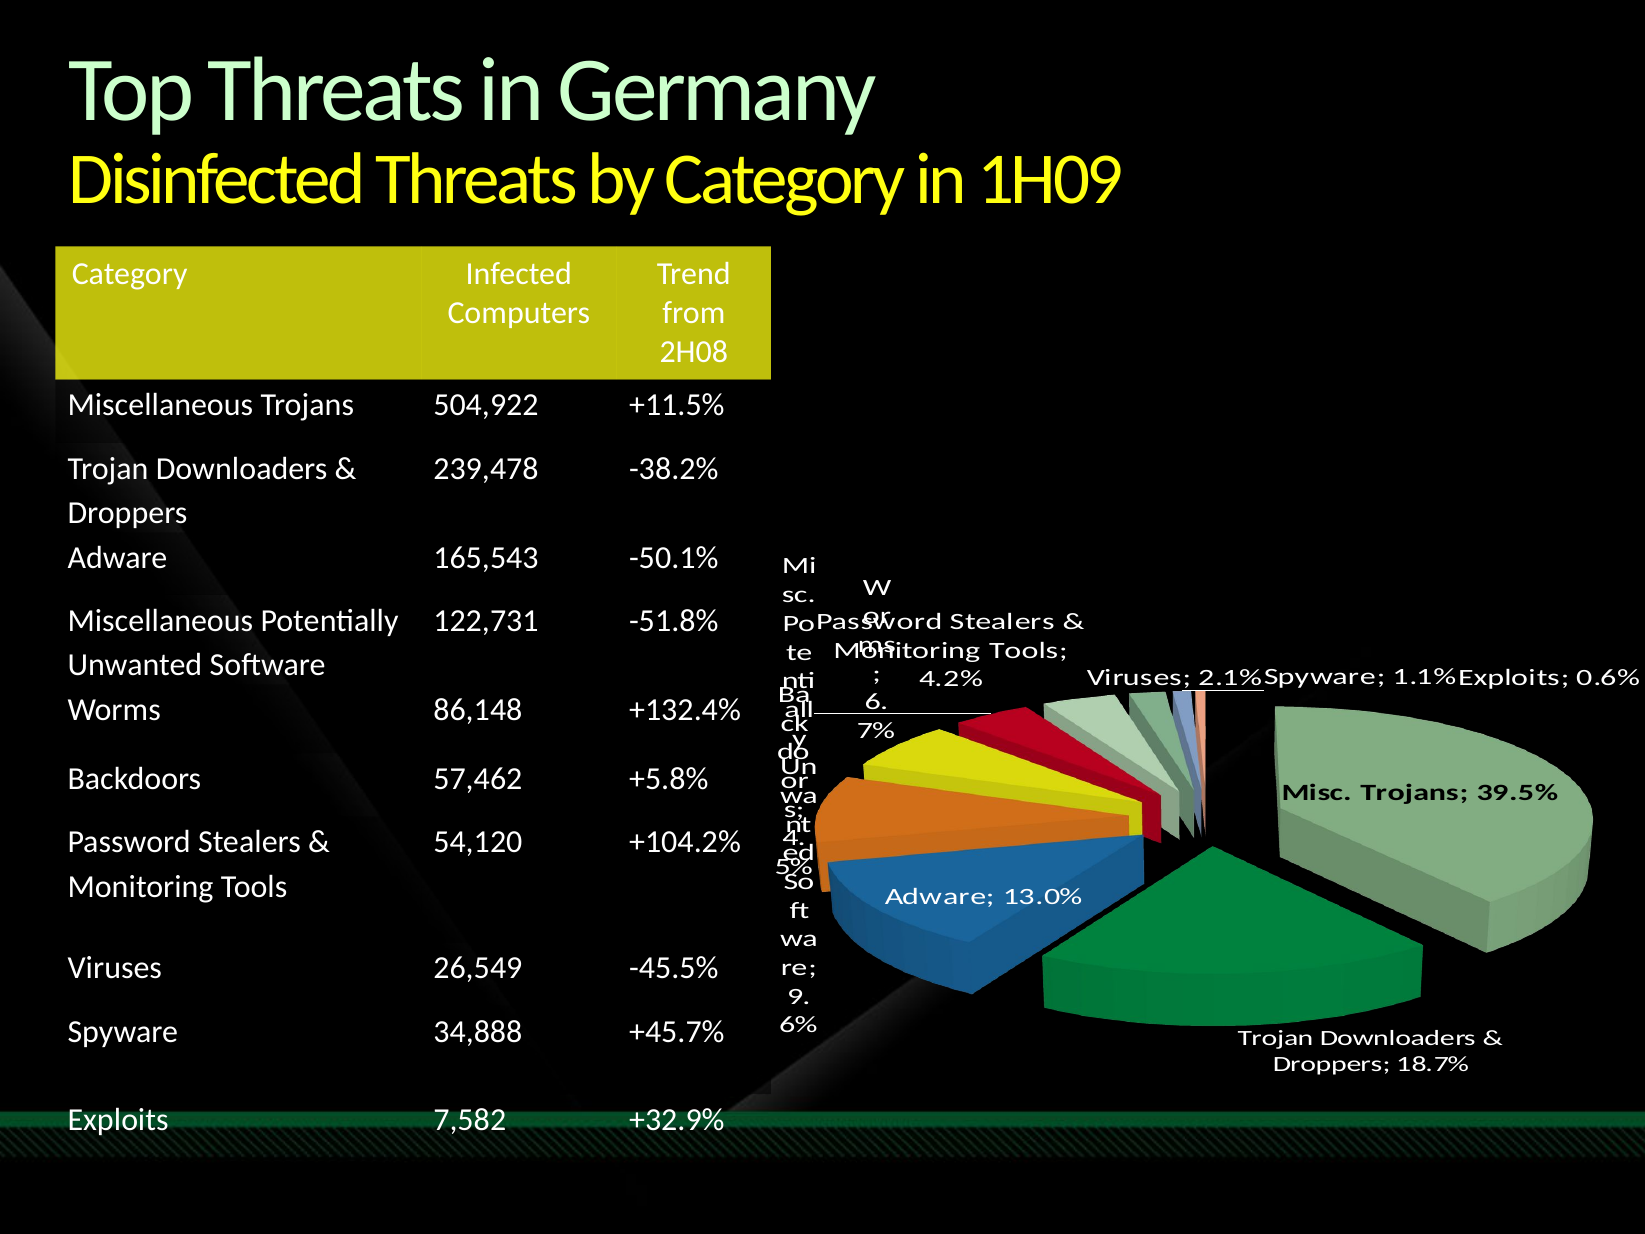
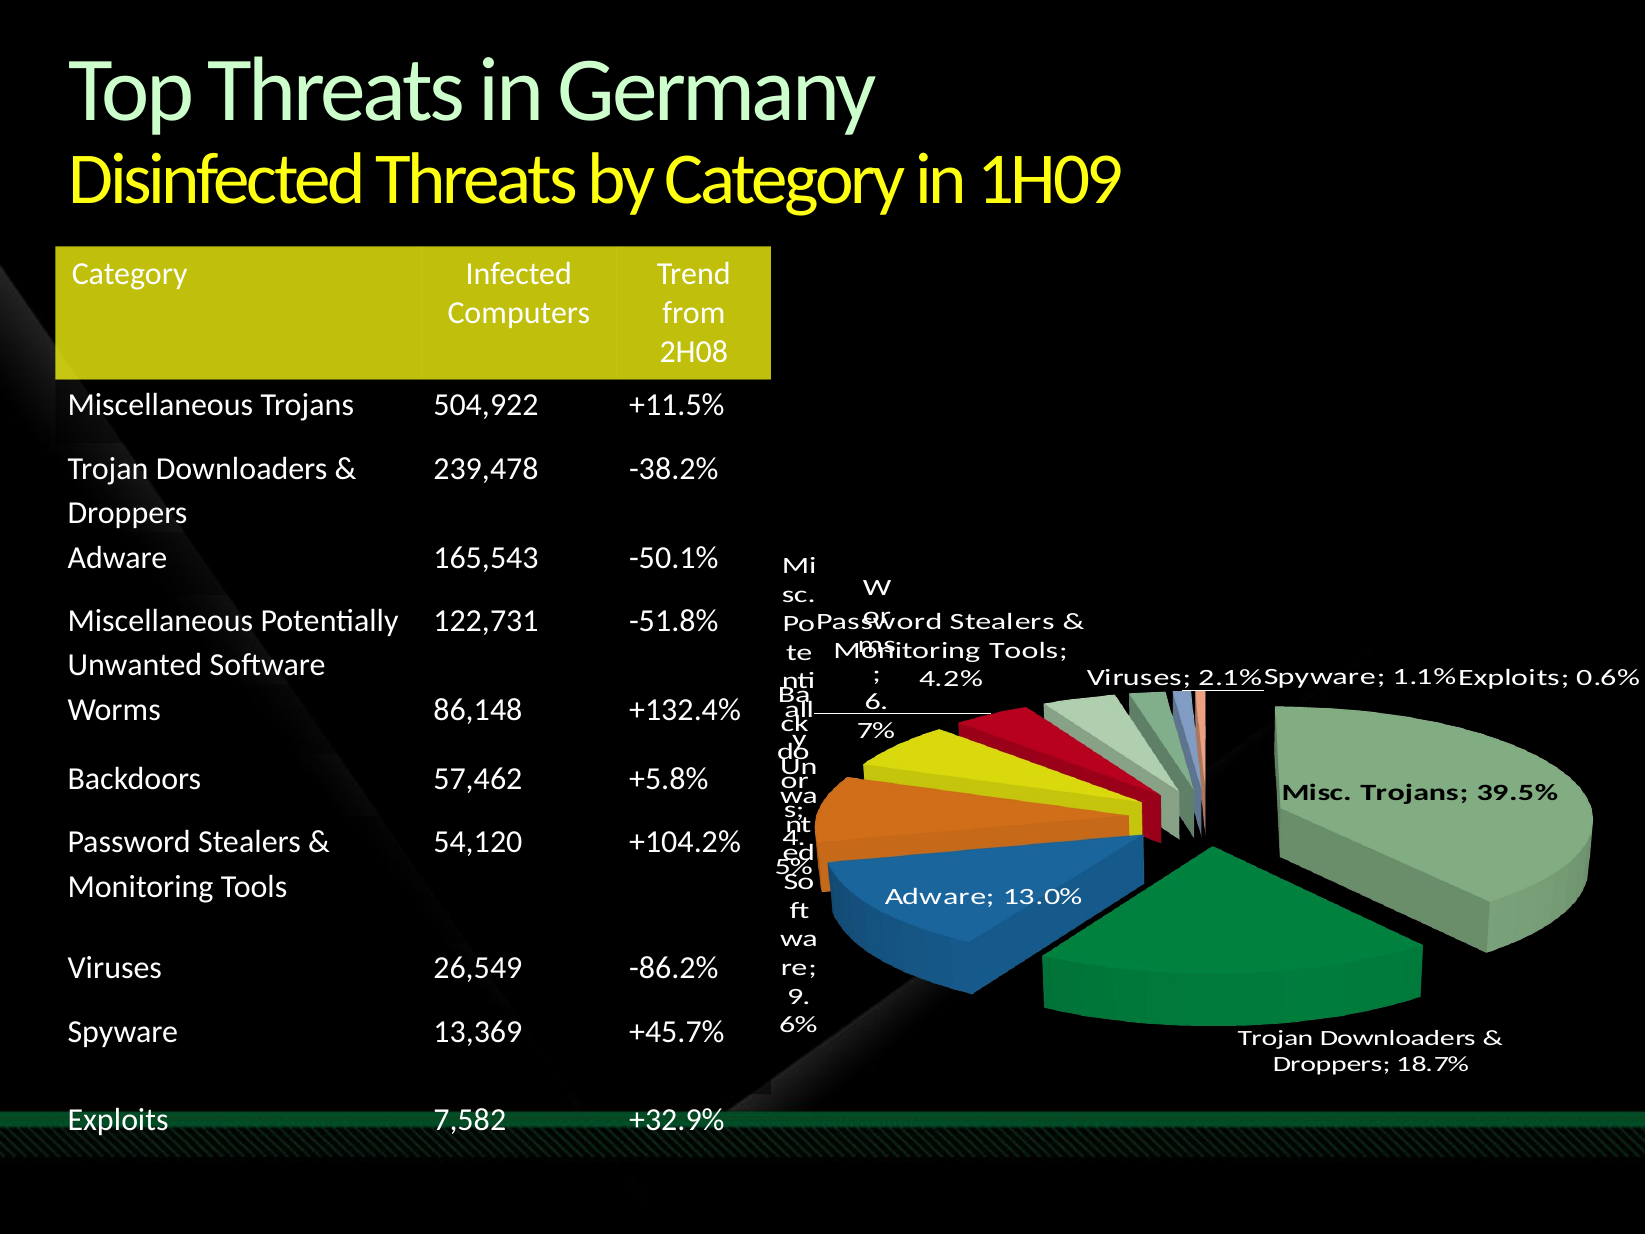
-45.5%: -45.5% -> -86.2%
34,888: 34,888 -> 13,369
